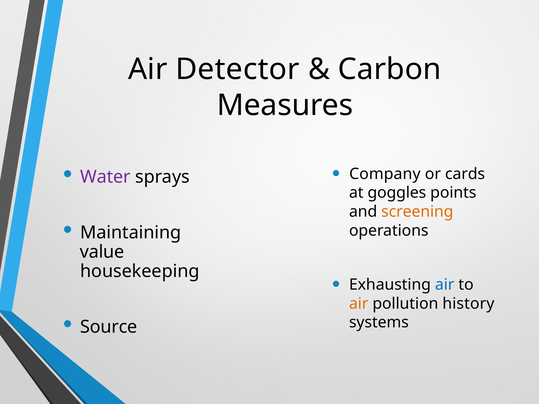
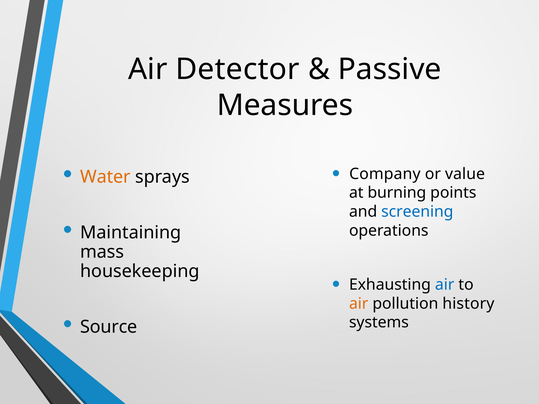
Carbon: Carbon -> Passive
Water colour: purple -> orange
cards: cards -> value
goggles: goggles -> burning
screening colour: orange -> blue
value: value -> mass
